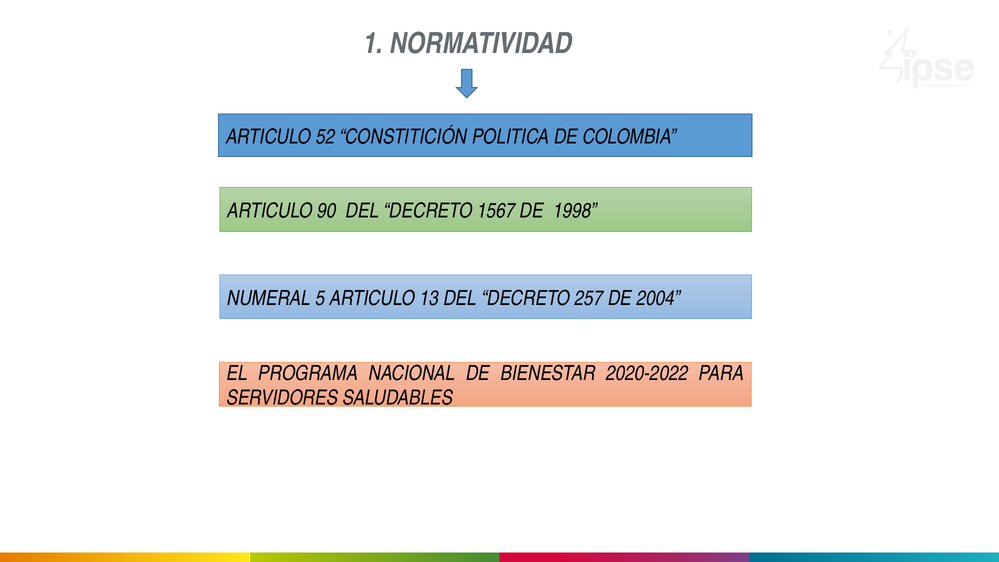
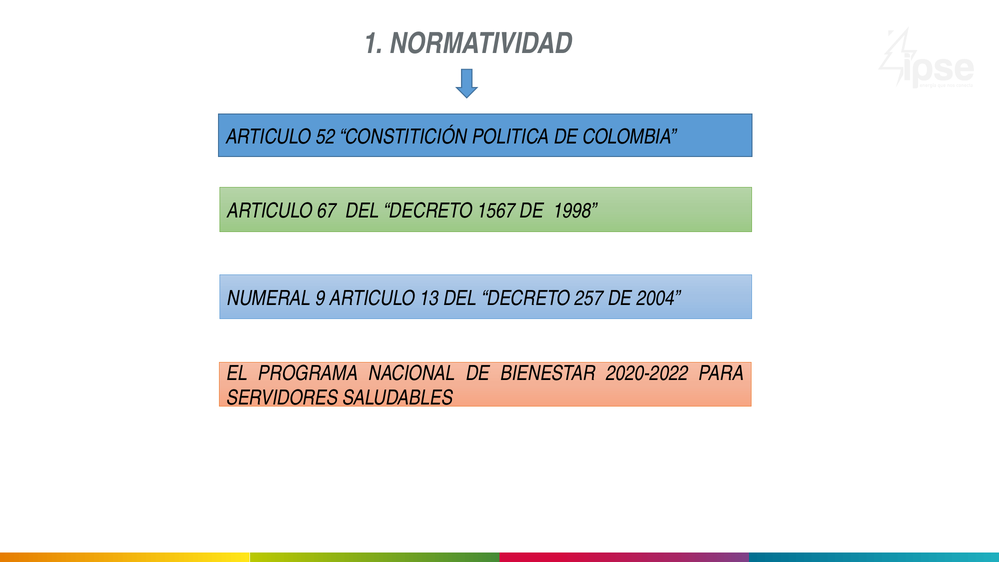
90: 90 -> 67
5: 5 -> 9
